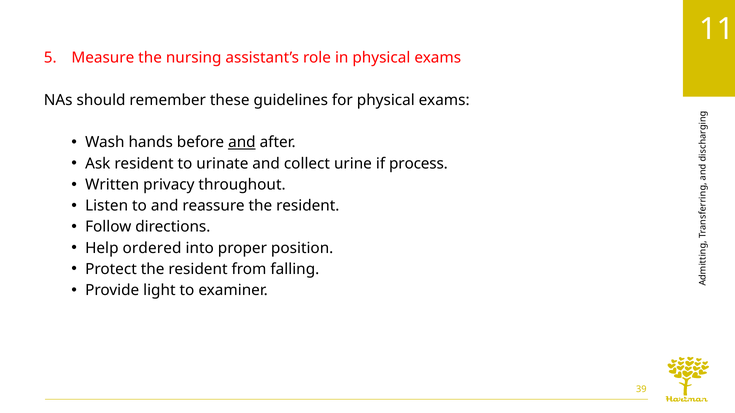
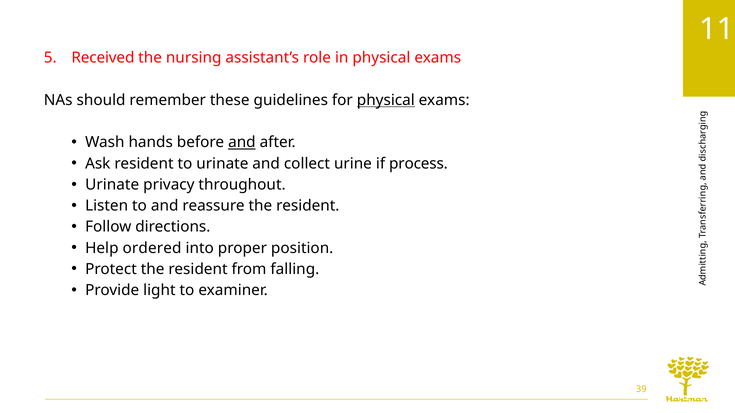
Measure: Measure -> Received
physical at (386, 100) underline: none -> present
Written at (112, 185): Written -> Urinate
